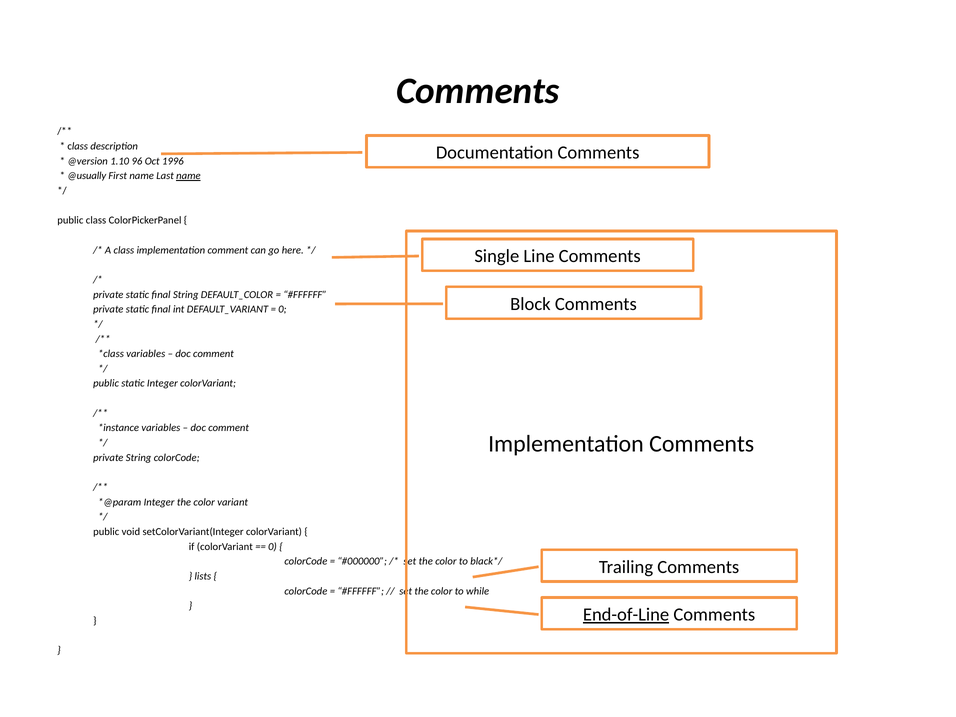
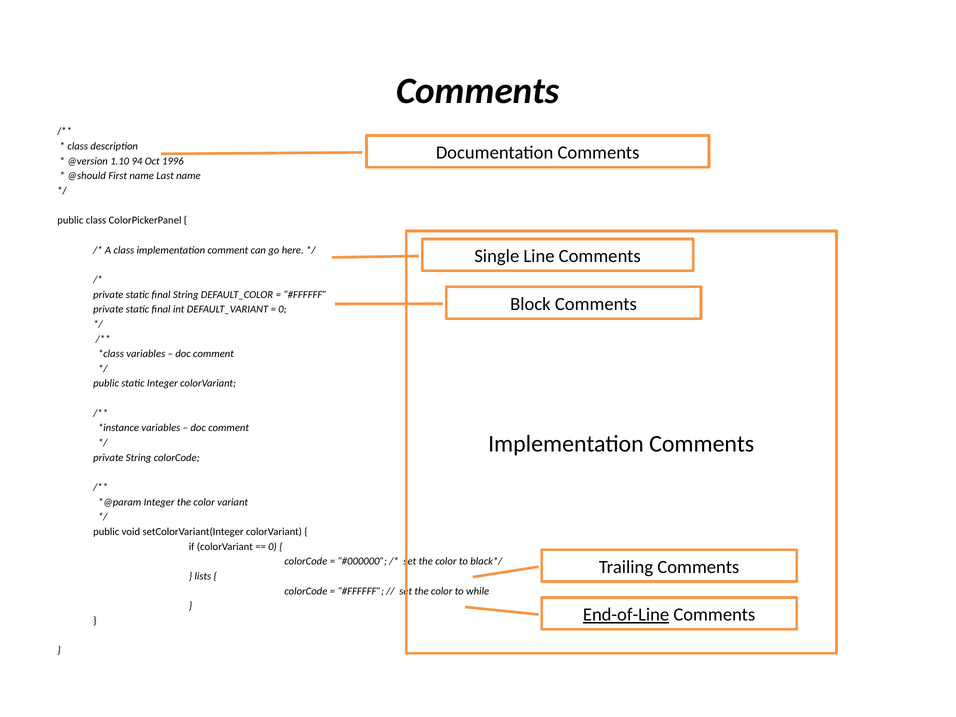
96: 96 -> 94
@usually: @usually -> @should
name at (188, 176) underline: present -> none
